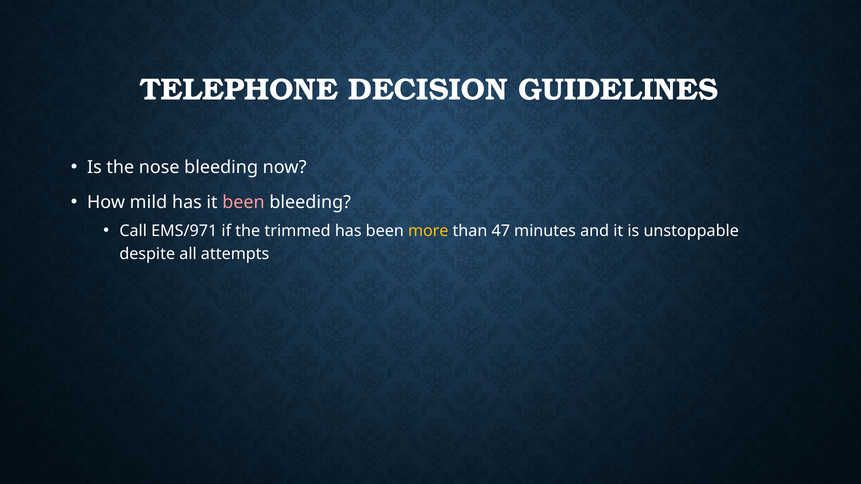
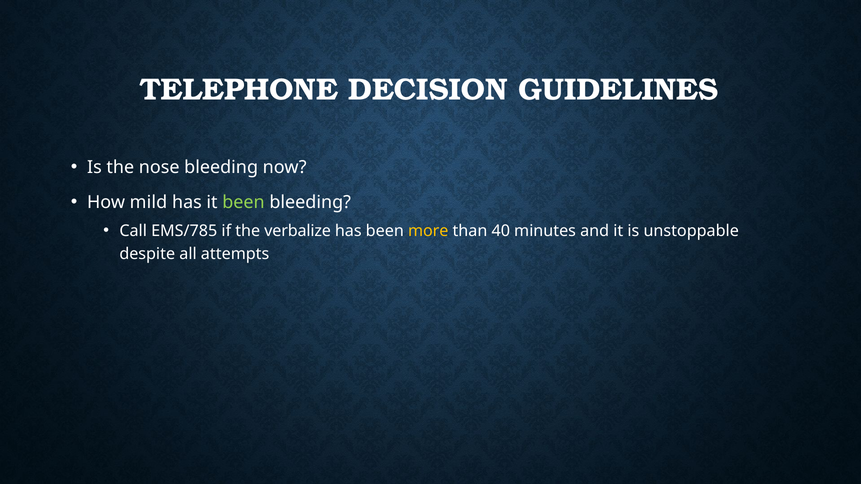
been at (243, 202) colour: pink -> light green
EMS/971: EMS/971 -> EMS/785
trimmed: trimmed -> verbalize
47: 47 -> 40
